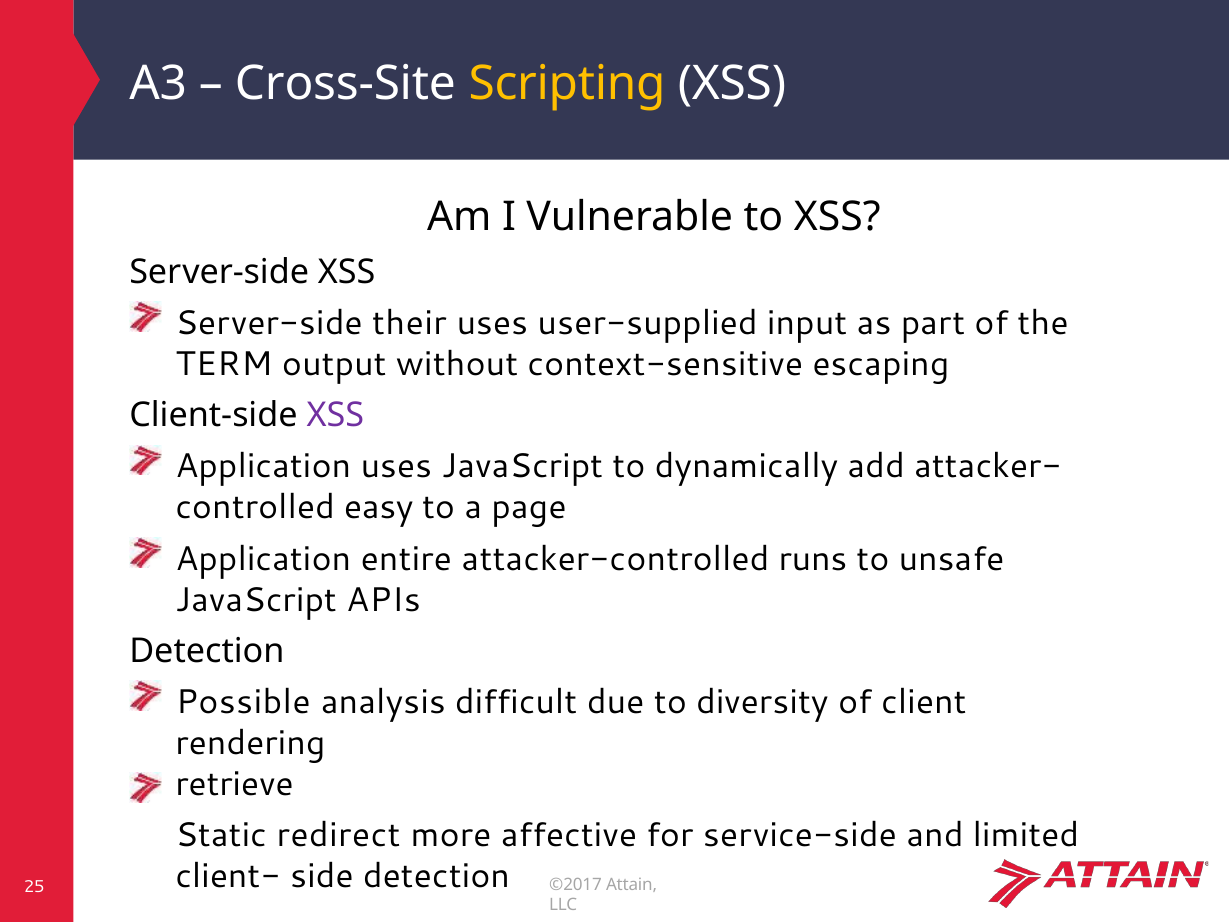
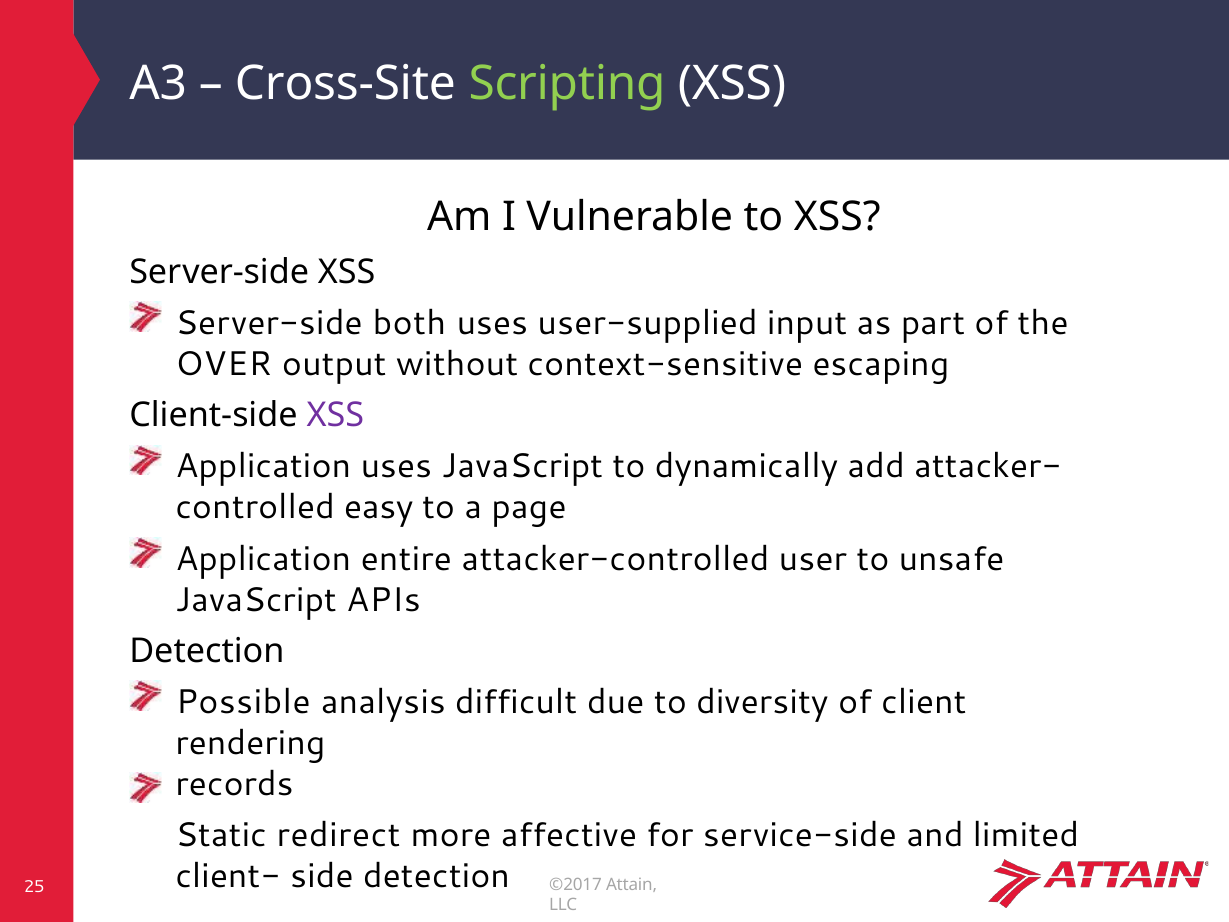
Scripting colour: yellow -> light green
their: their -> both
TERM: TERM -> OVER
runs: runs -> user
retrieve: retrieve -> records
